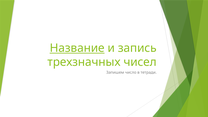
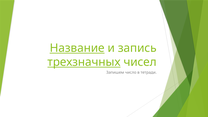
трехзначных underline: none -> present
